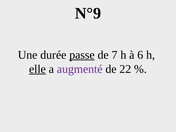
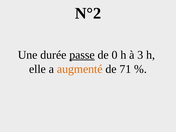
N°9: N°9 -> N°2
7: 7 -> 0
6: 6 -> 3
elle underline: present -> none
augmenté colour: purple -> orange
22: 22 -> 71
